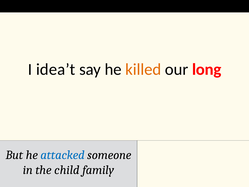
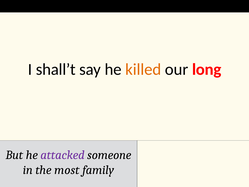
idea’t: idea’t -> shall’t
attacked colour: blue -> purple
child: child -> most
